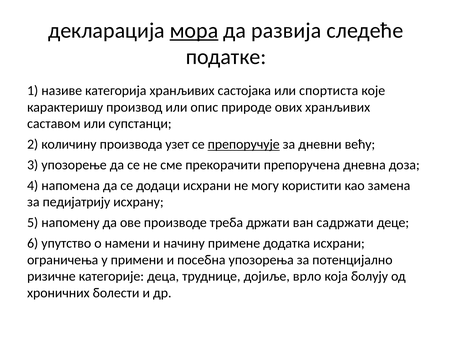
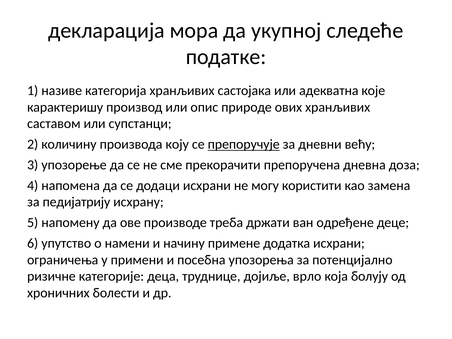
мора underline: present -> none
развија: развија -> укупној
спортиста: спортиста -> адекватна
узет: узет -> коју
садржати: садржати -> одређене
